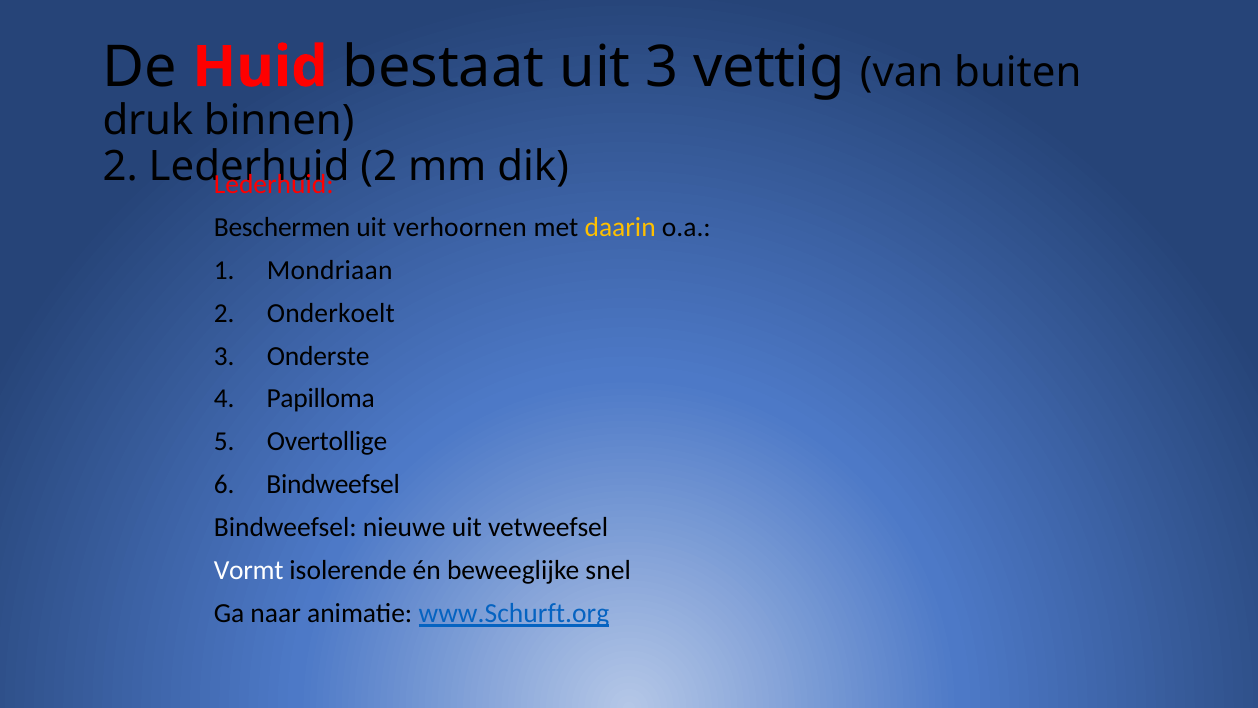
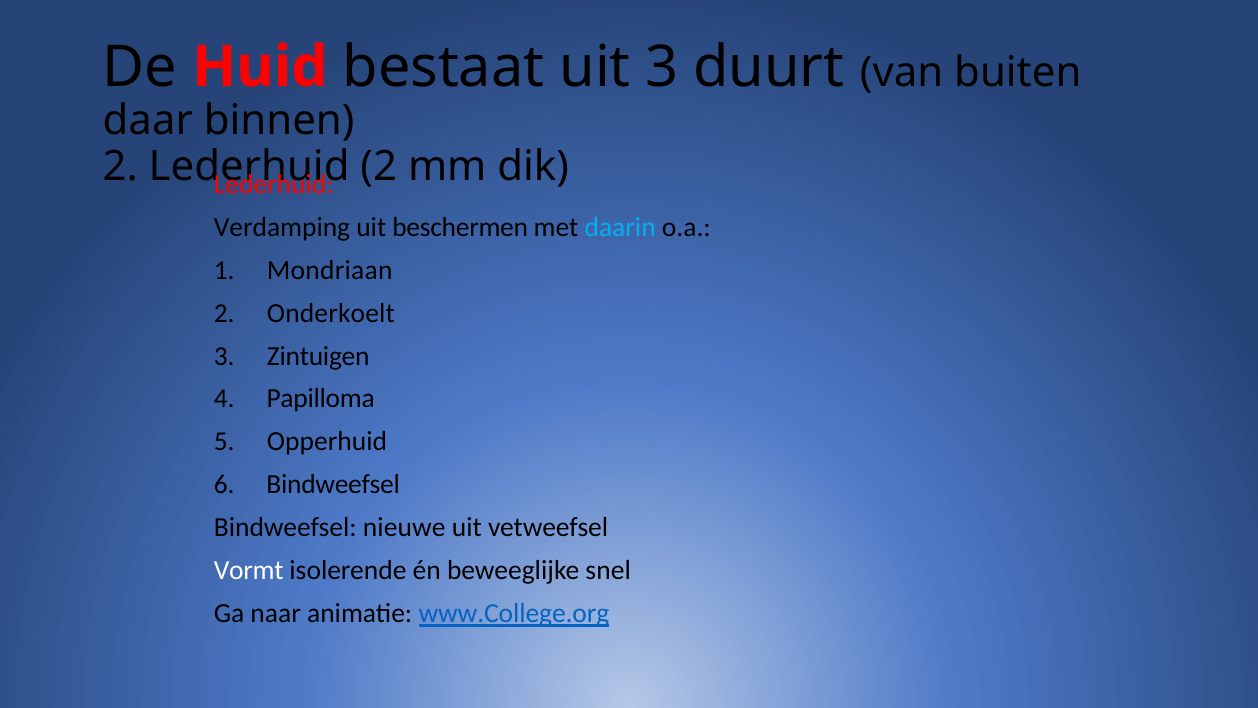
vettig: vettig -> duurt
druk: druk -> daar
Beschermen: Beschermen -> Verdamping
verhoornen: verhoornen -> beschermen
daarin colour: yellow -> light blue
Onderste: Onderste -> Zintuigen
Overtollige: Overtollige -> Opperhuid
www.Schurft.org: www.Schurft.org -> www.College.org
